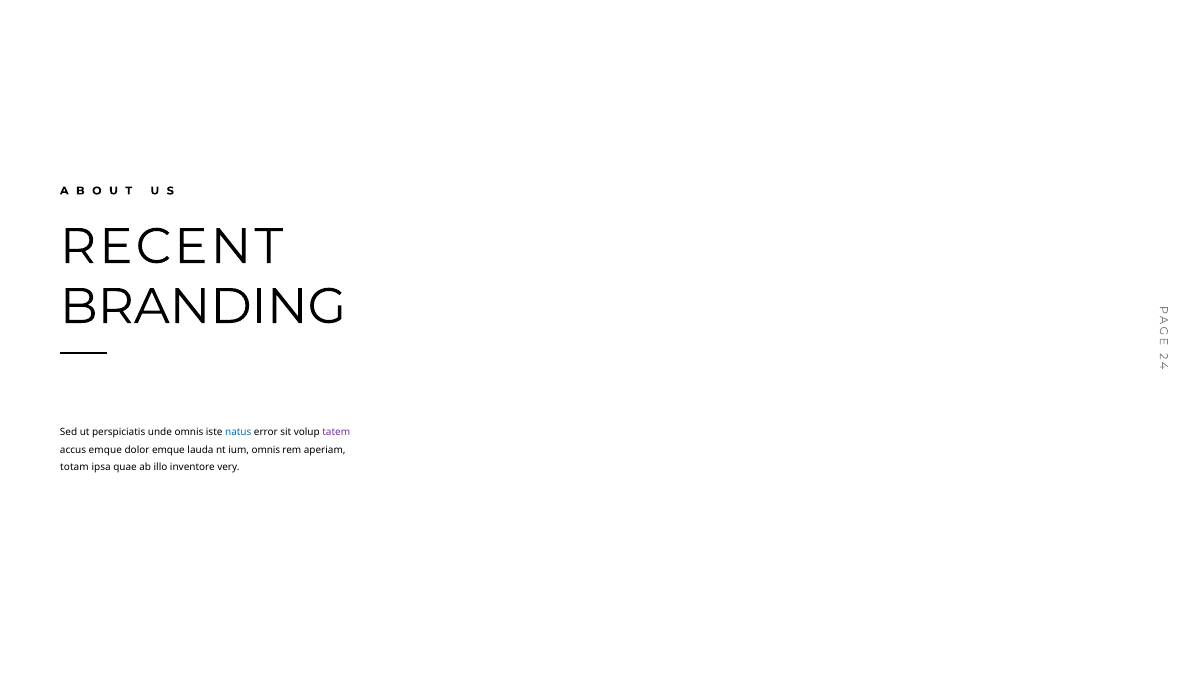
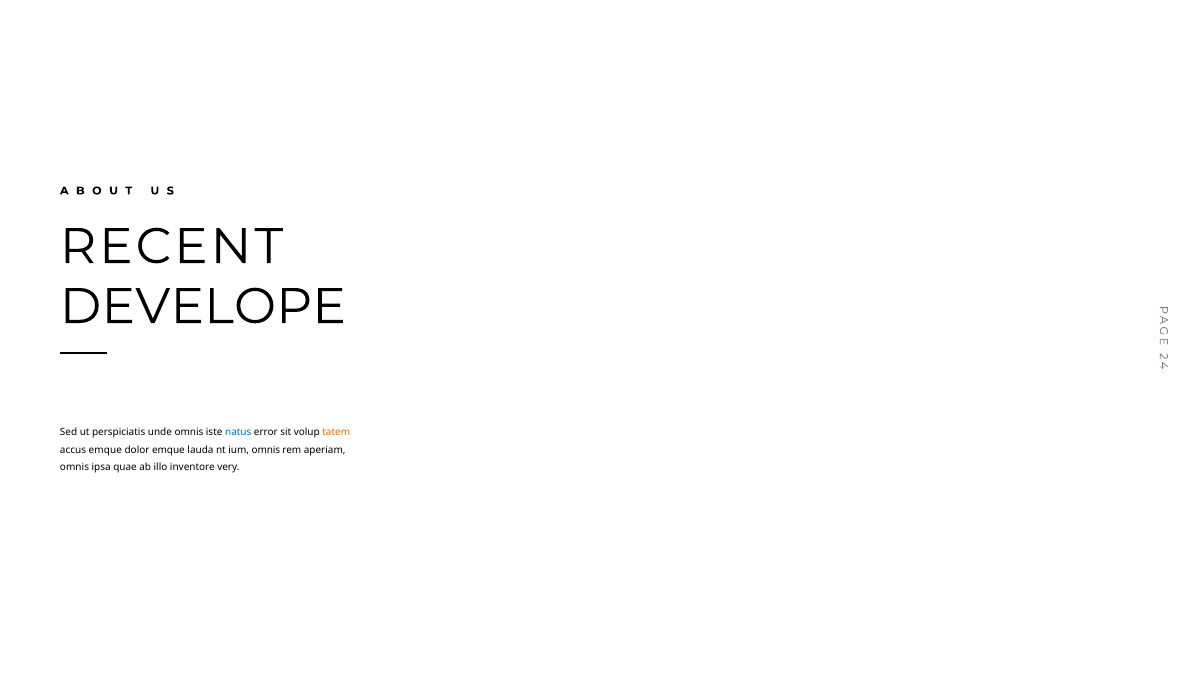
BRANDING: BRANDING -> DEVELOPE
tatem colour: purple -> orange
totam at (74, 468): totam -> omnis
